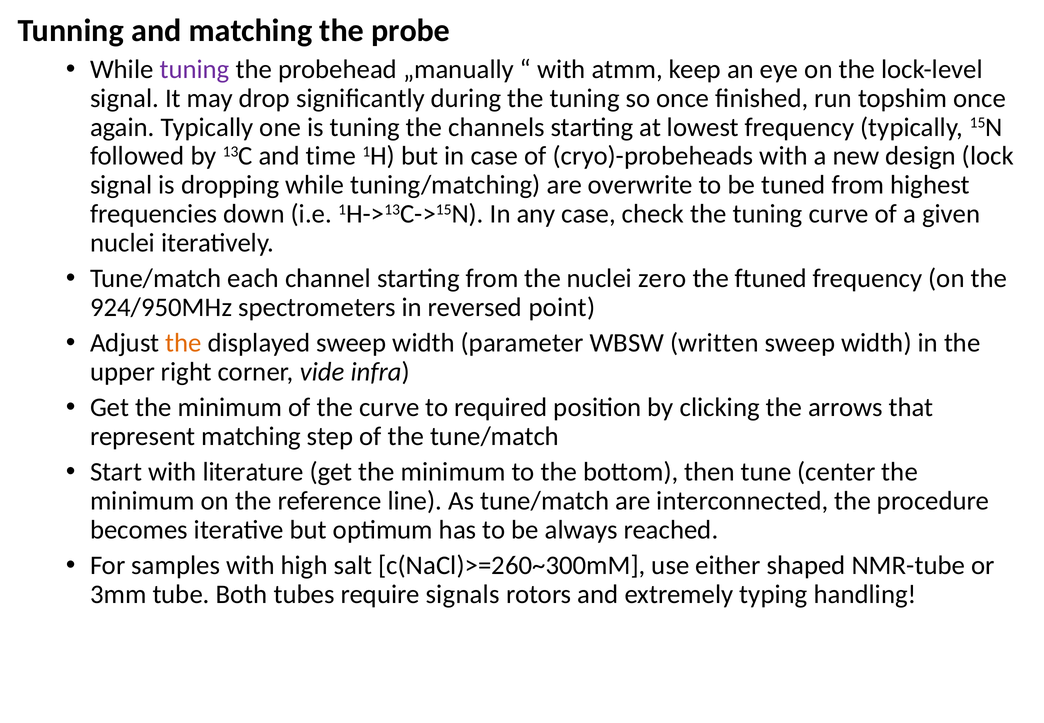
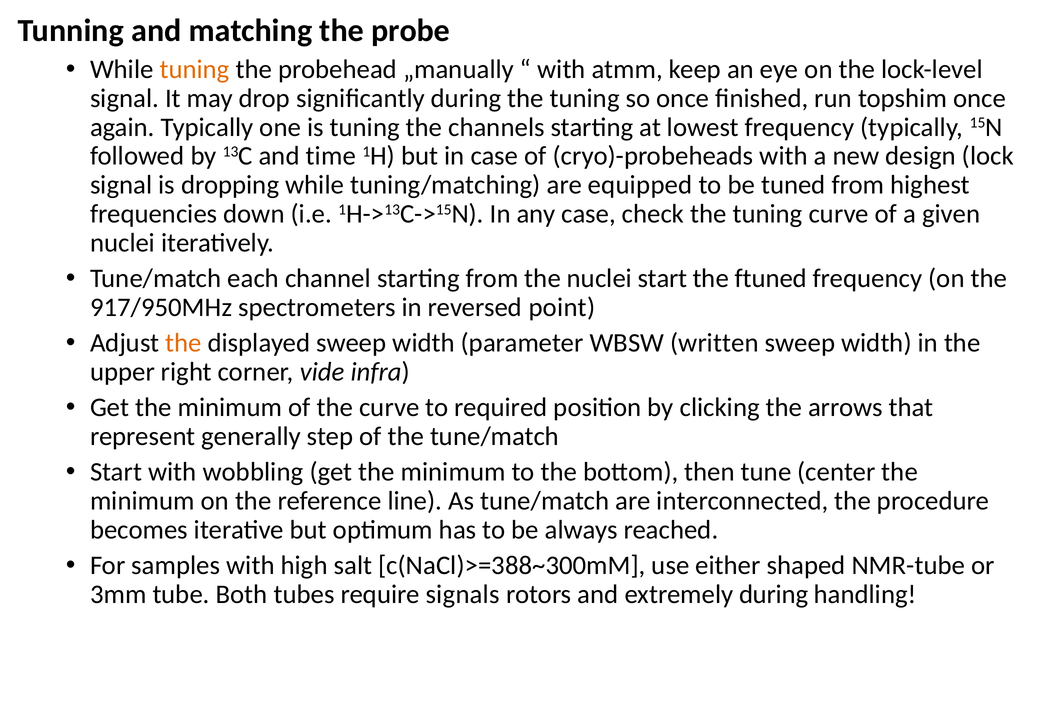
tuning at (195, 69) colour: purple -> orange
overwrite: overwrite -> equipped
nuclei zero: zero -> start
924/950MHz: 924/950MHz -> 917/950MHz
represent matching: matching -> generally
literature: literature -> wobbling
c(NaCl)>=260~300mM: c(NaCl)>=260~300mM -> c(NaCl)>=388~300mM
extremely typing: typing -> during
